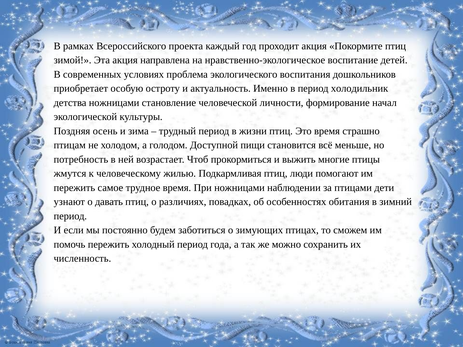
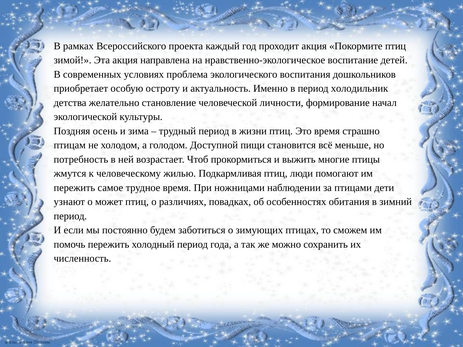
детства ножницами: ножницами -> желательно
давать: давать -> может
